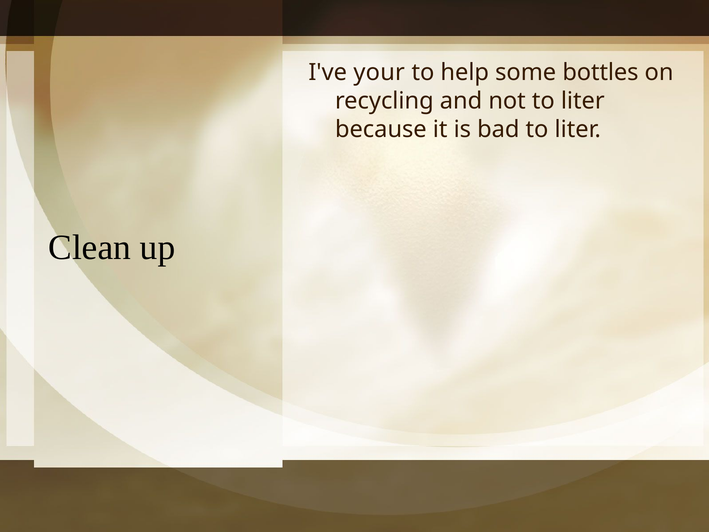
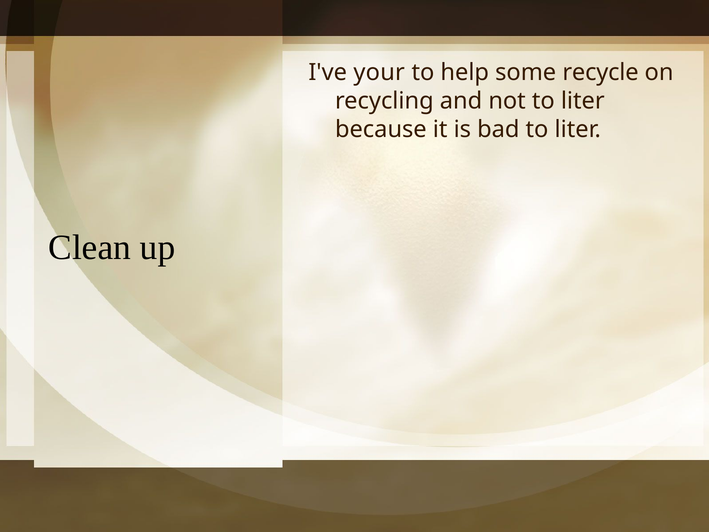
bottles: bottles -> recycle
